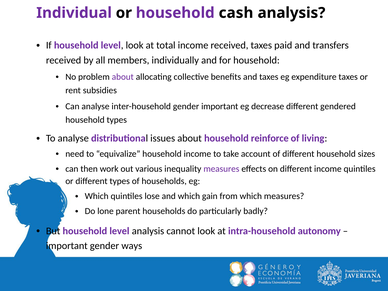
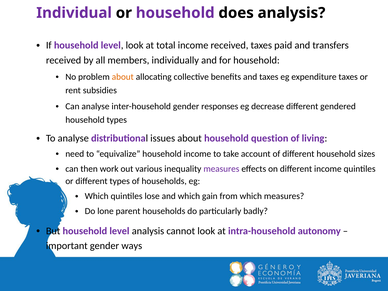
cash: cash -> does
about at (123, 77) colour: purple -> orange
gender important: important -> responses
reinforce: reinforce -> question
